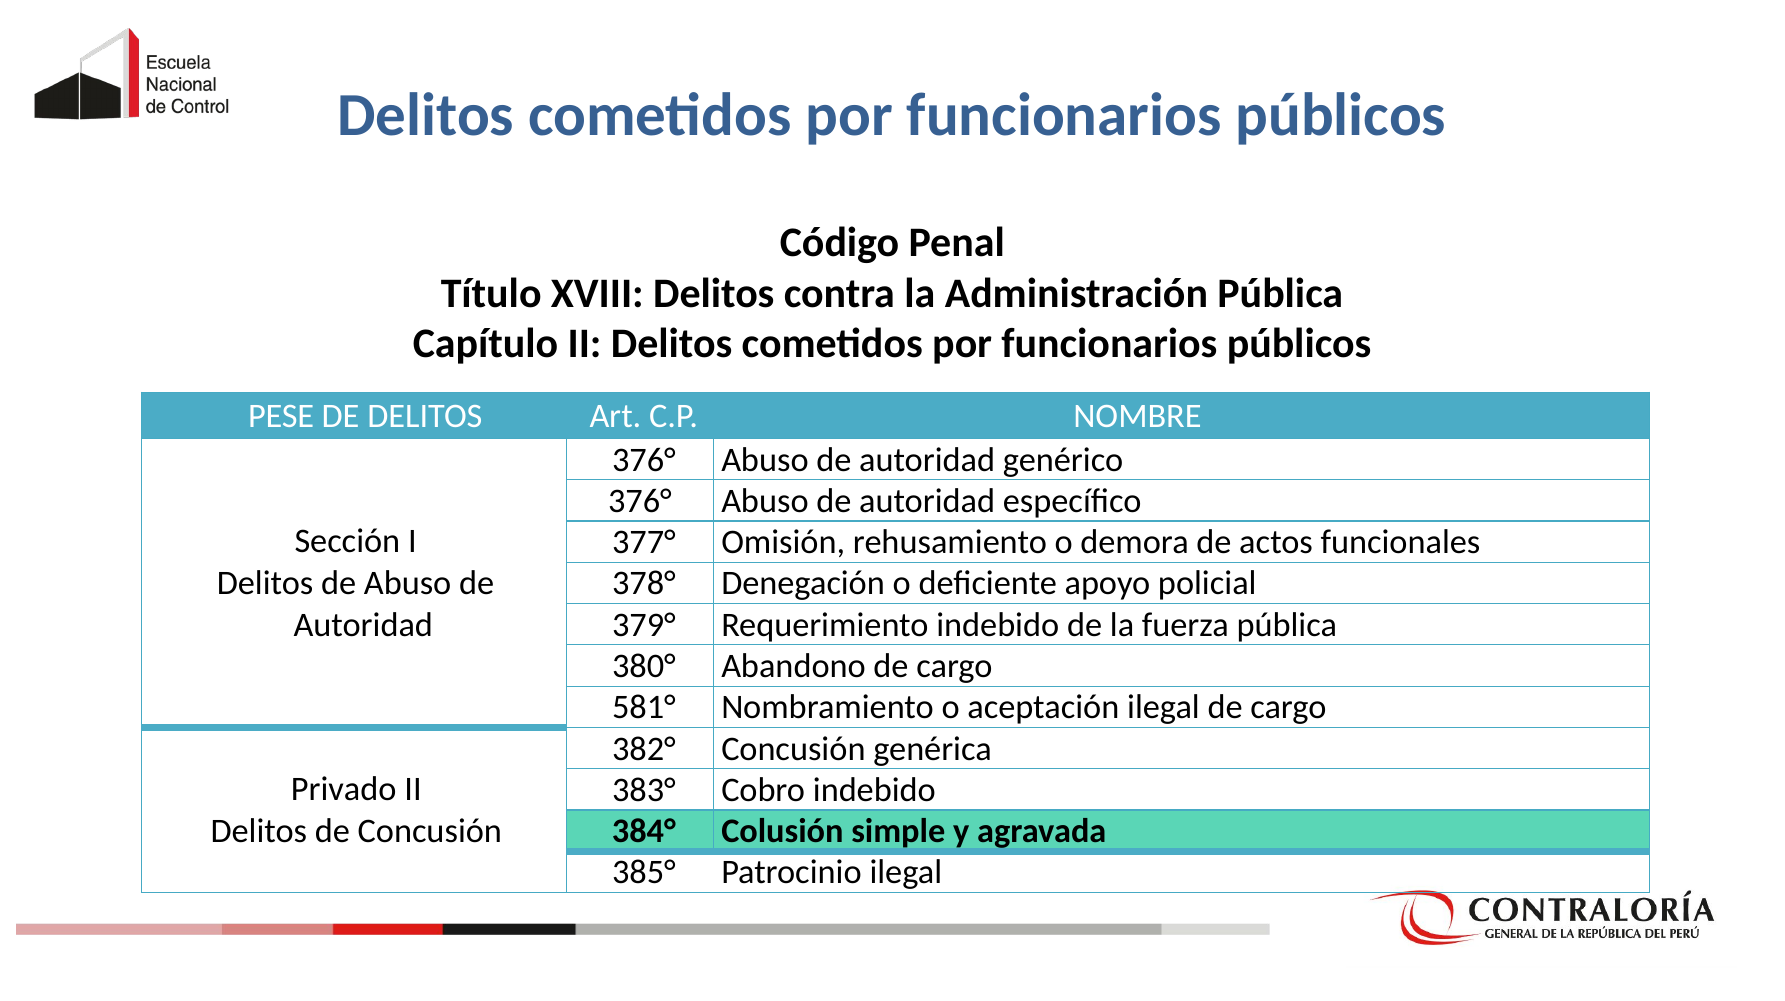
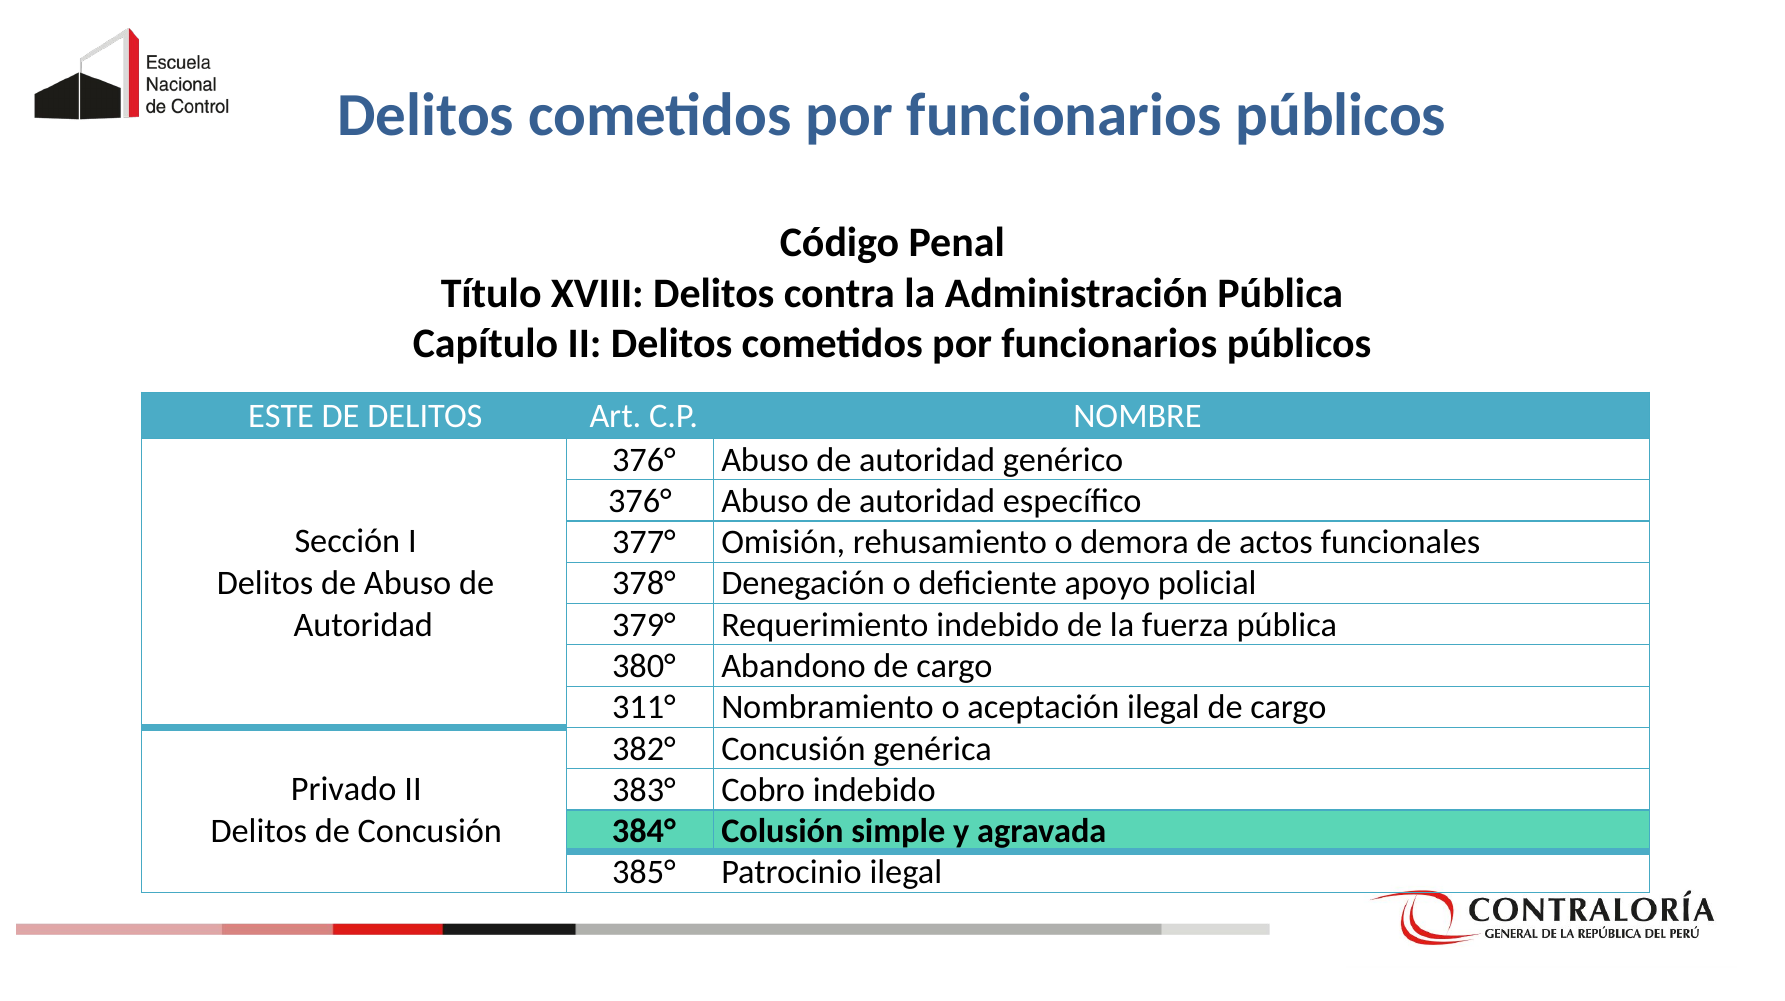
PESE: PESE -> ESTE
581°: 581° -> 311°
